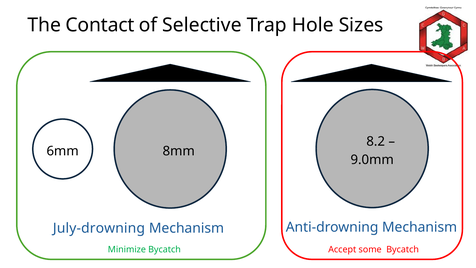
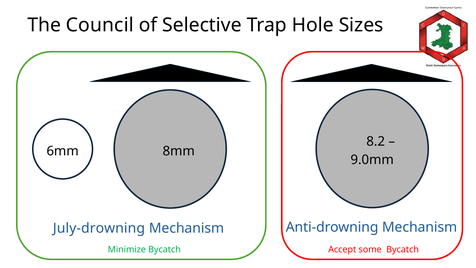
Contact: Contact -> Council
